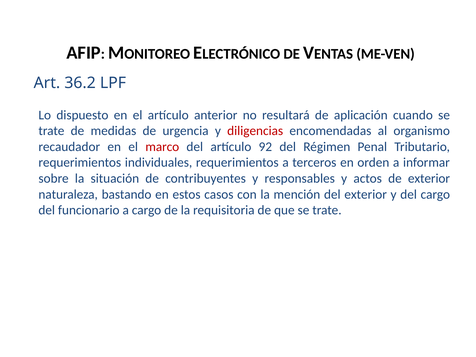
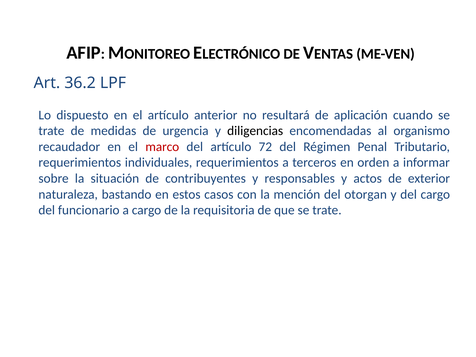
diligencias colour: red -> black
92: 92 -> 72
del exterior: exterior -> otorgan
